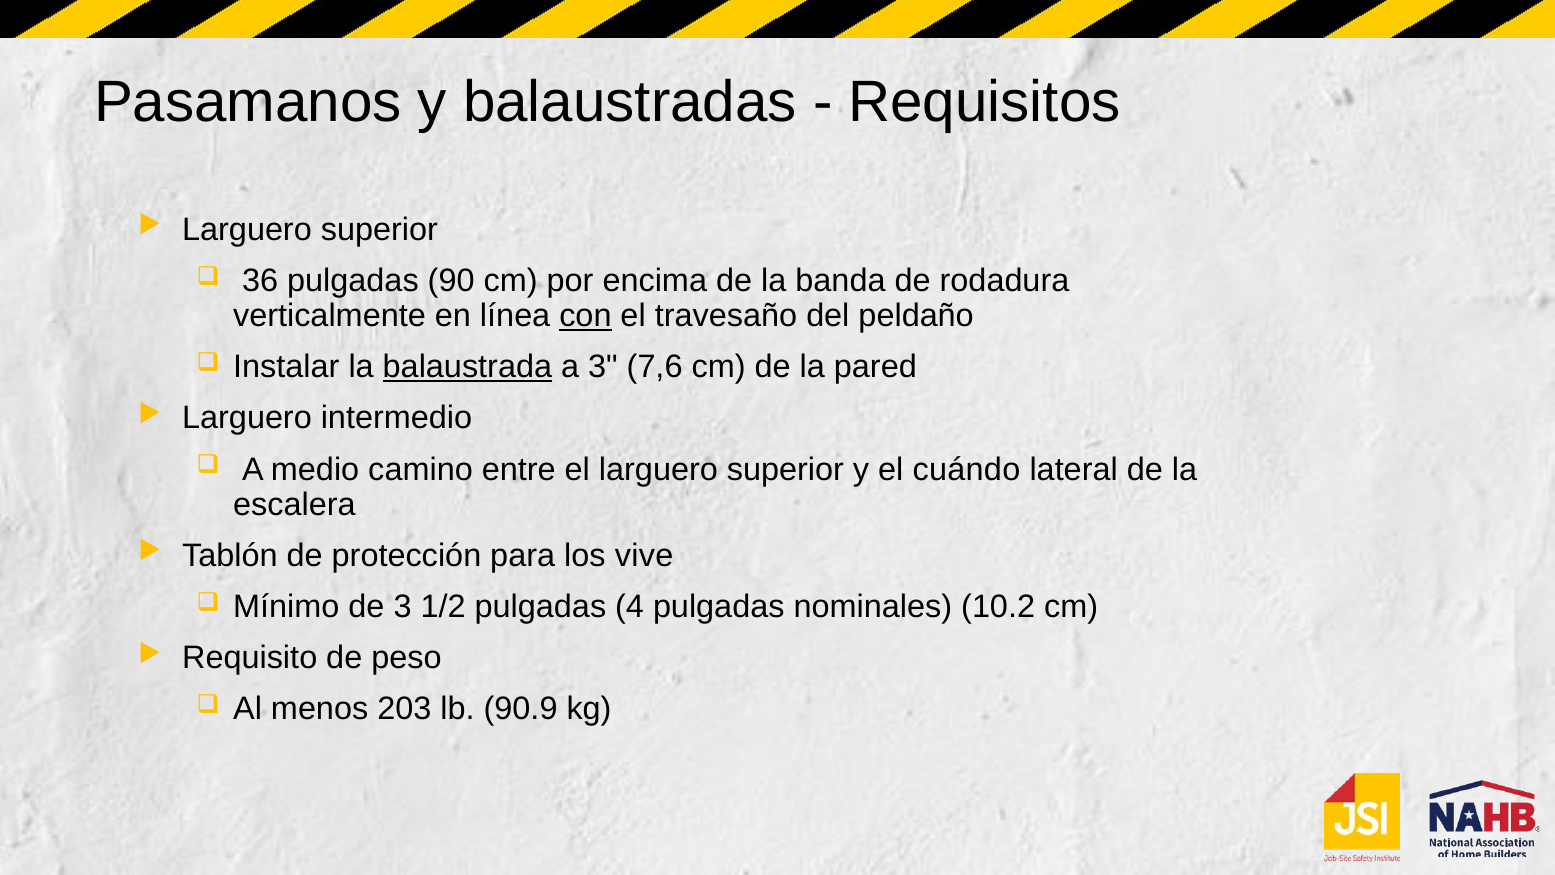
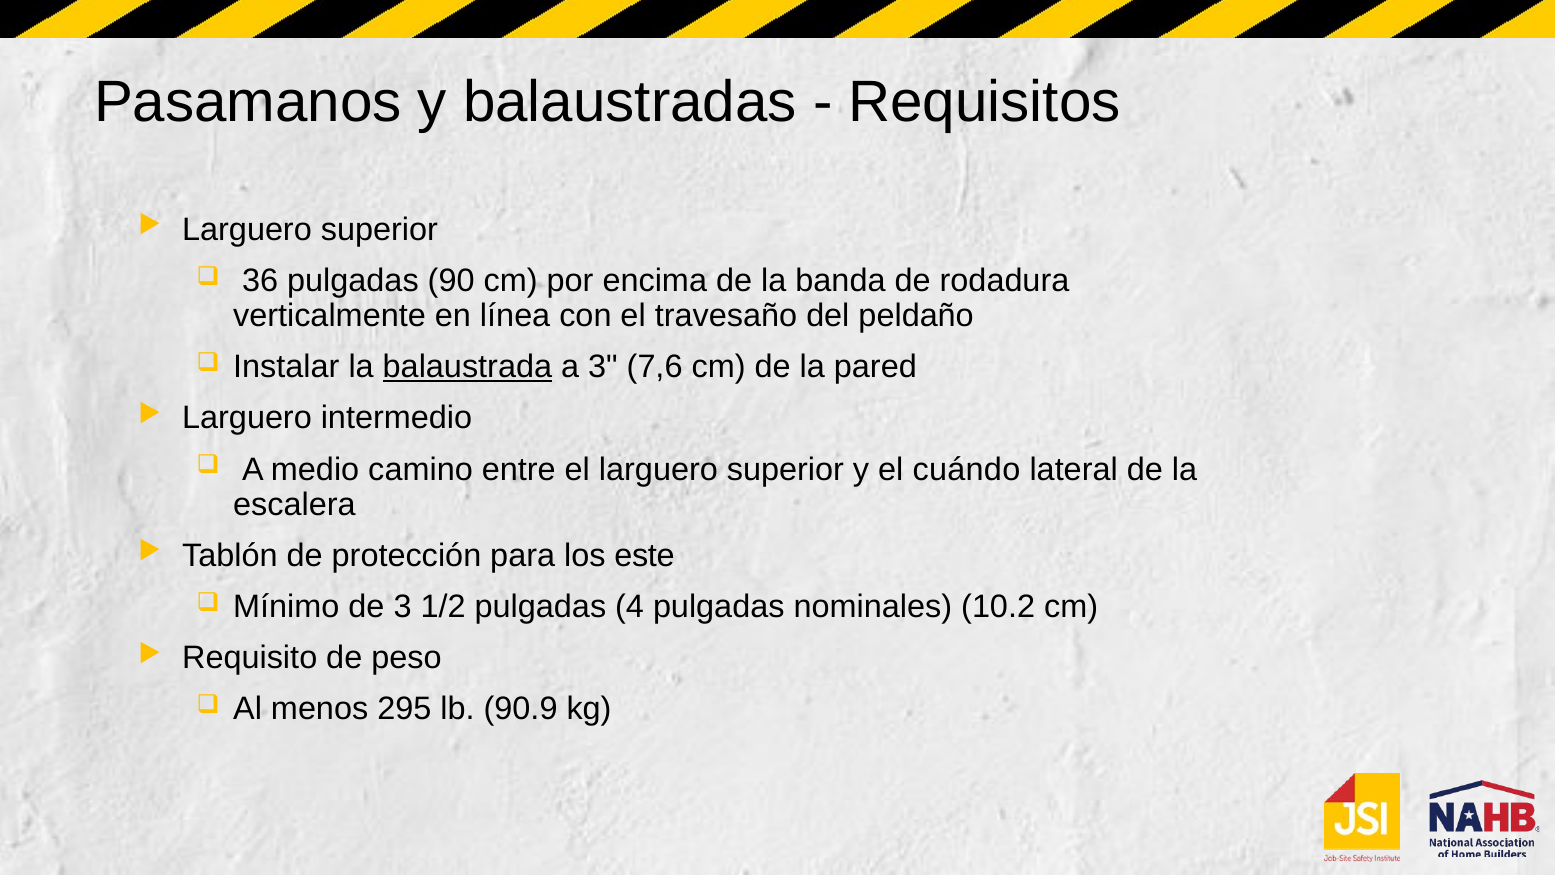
con underline: present -> none
vive: vive -> este
203: 203 -> 295
